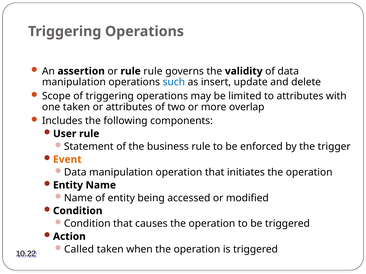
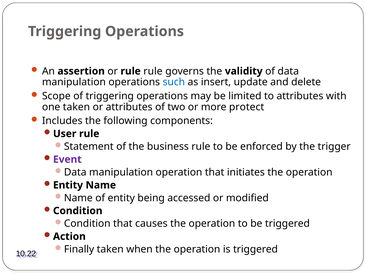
overlap: overlap -> protect
Event colour: orange -> purple
Called: Called -> Finally
